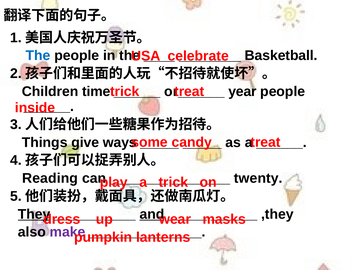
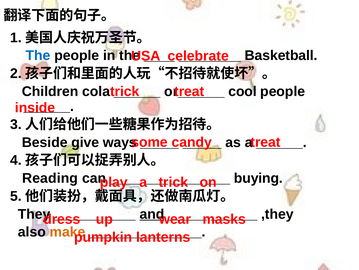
time: time -> cola
year: year -> cool
Things: Things -> Beside
twenty: twenty -> buying
They underline: present -> none
make colour: purple -> orange
